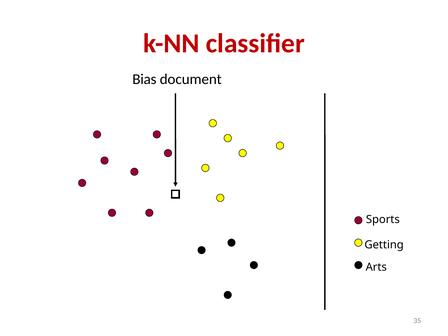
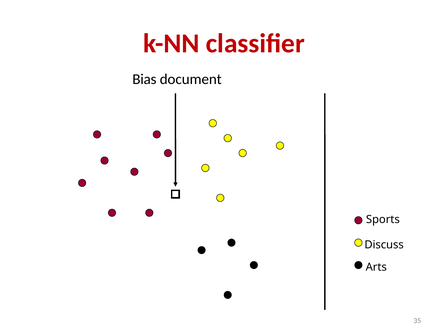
Getting: Getting -> Discuss
